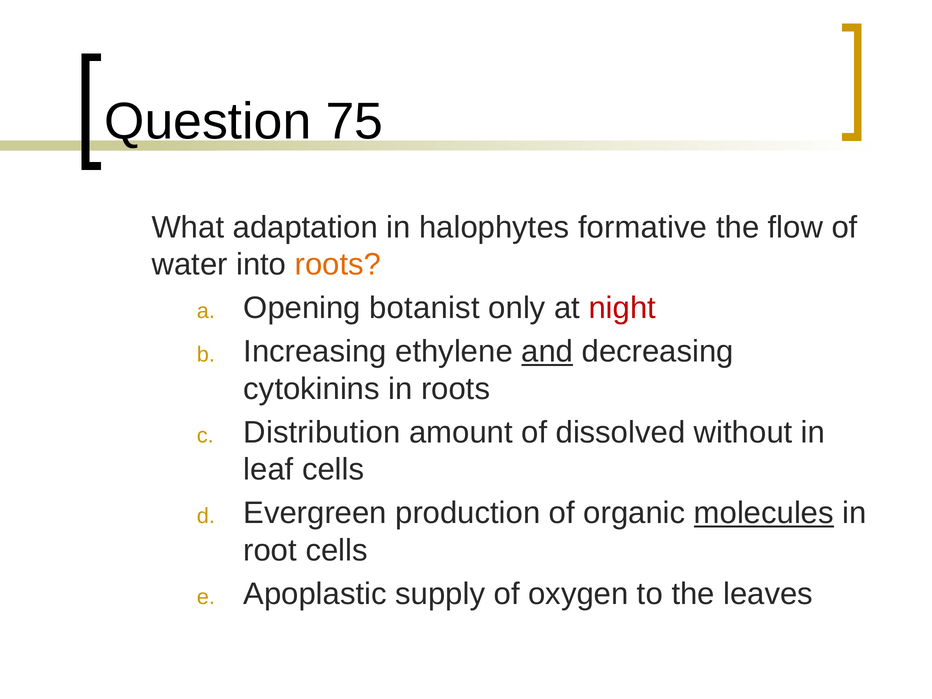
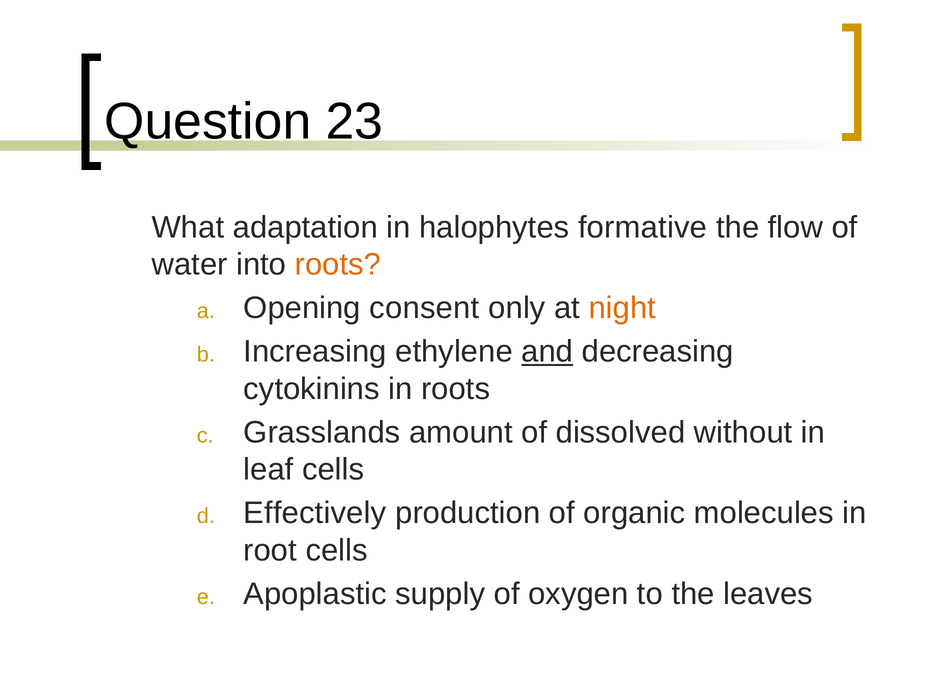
75: 75 -> 23
botanist: botanist -> consent
night colour: red -> orange
Distribution: Distribution -> Grasslands
Evergreen: Evergreen -> Effectively
molecules underline: present -> none
